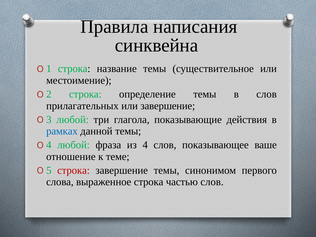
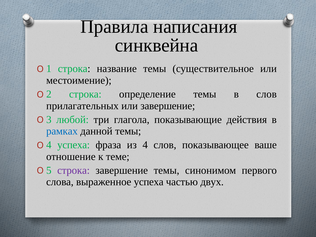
4 любой: любой -> успеха
строка at (73, 170) colour: red -> purple
выраженное строка: строка -> успеха
частью слов: слов -> двух
